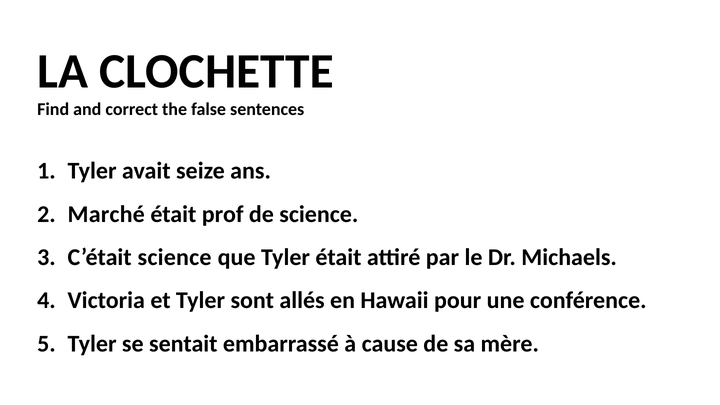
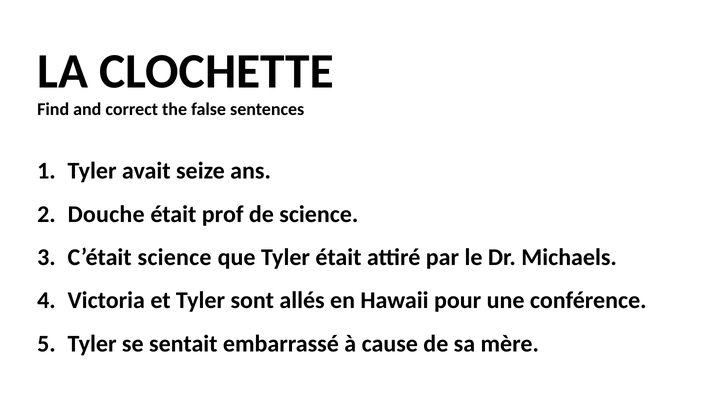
Marché: Marché -> Douche
